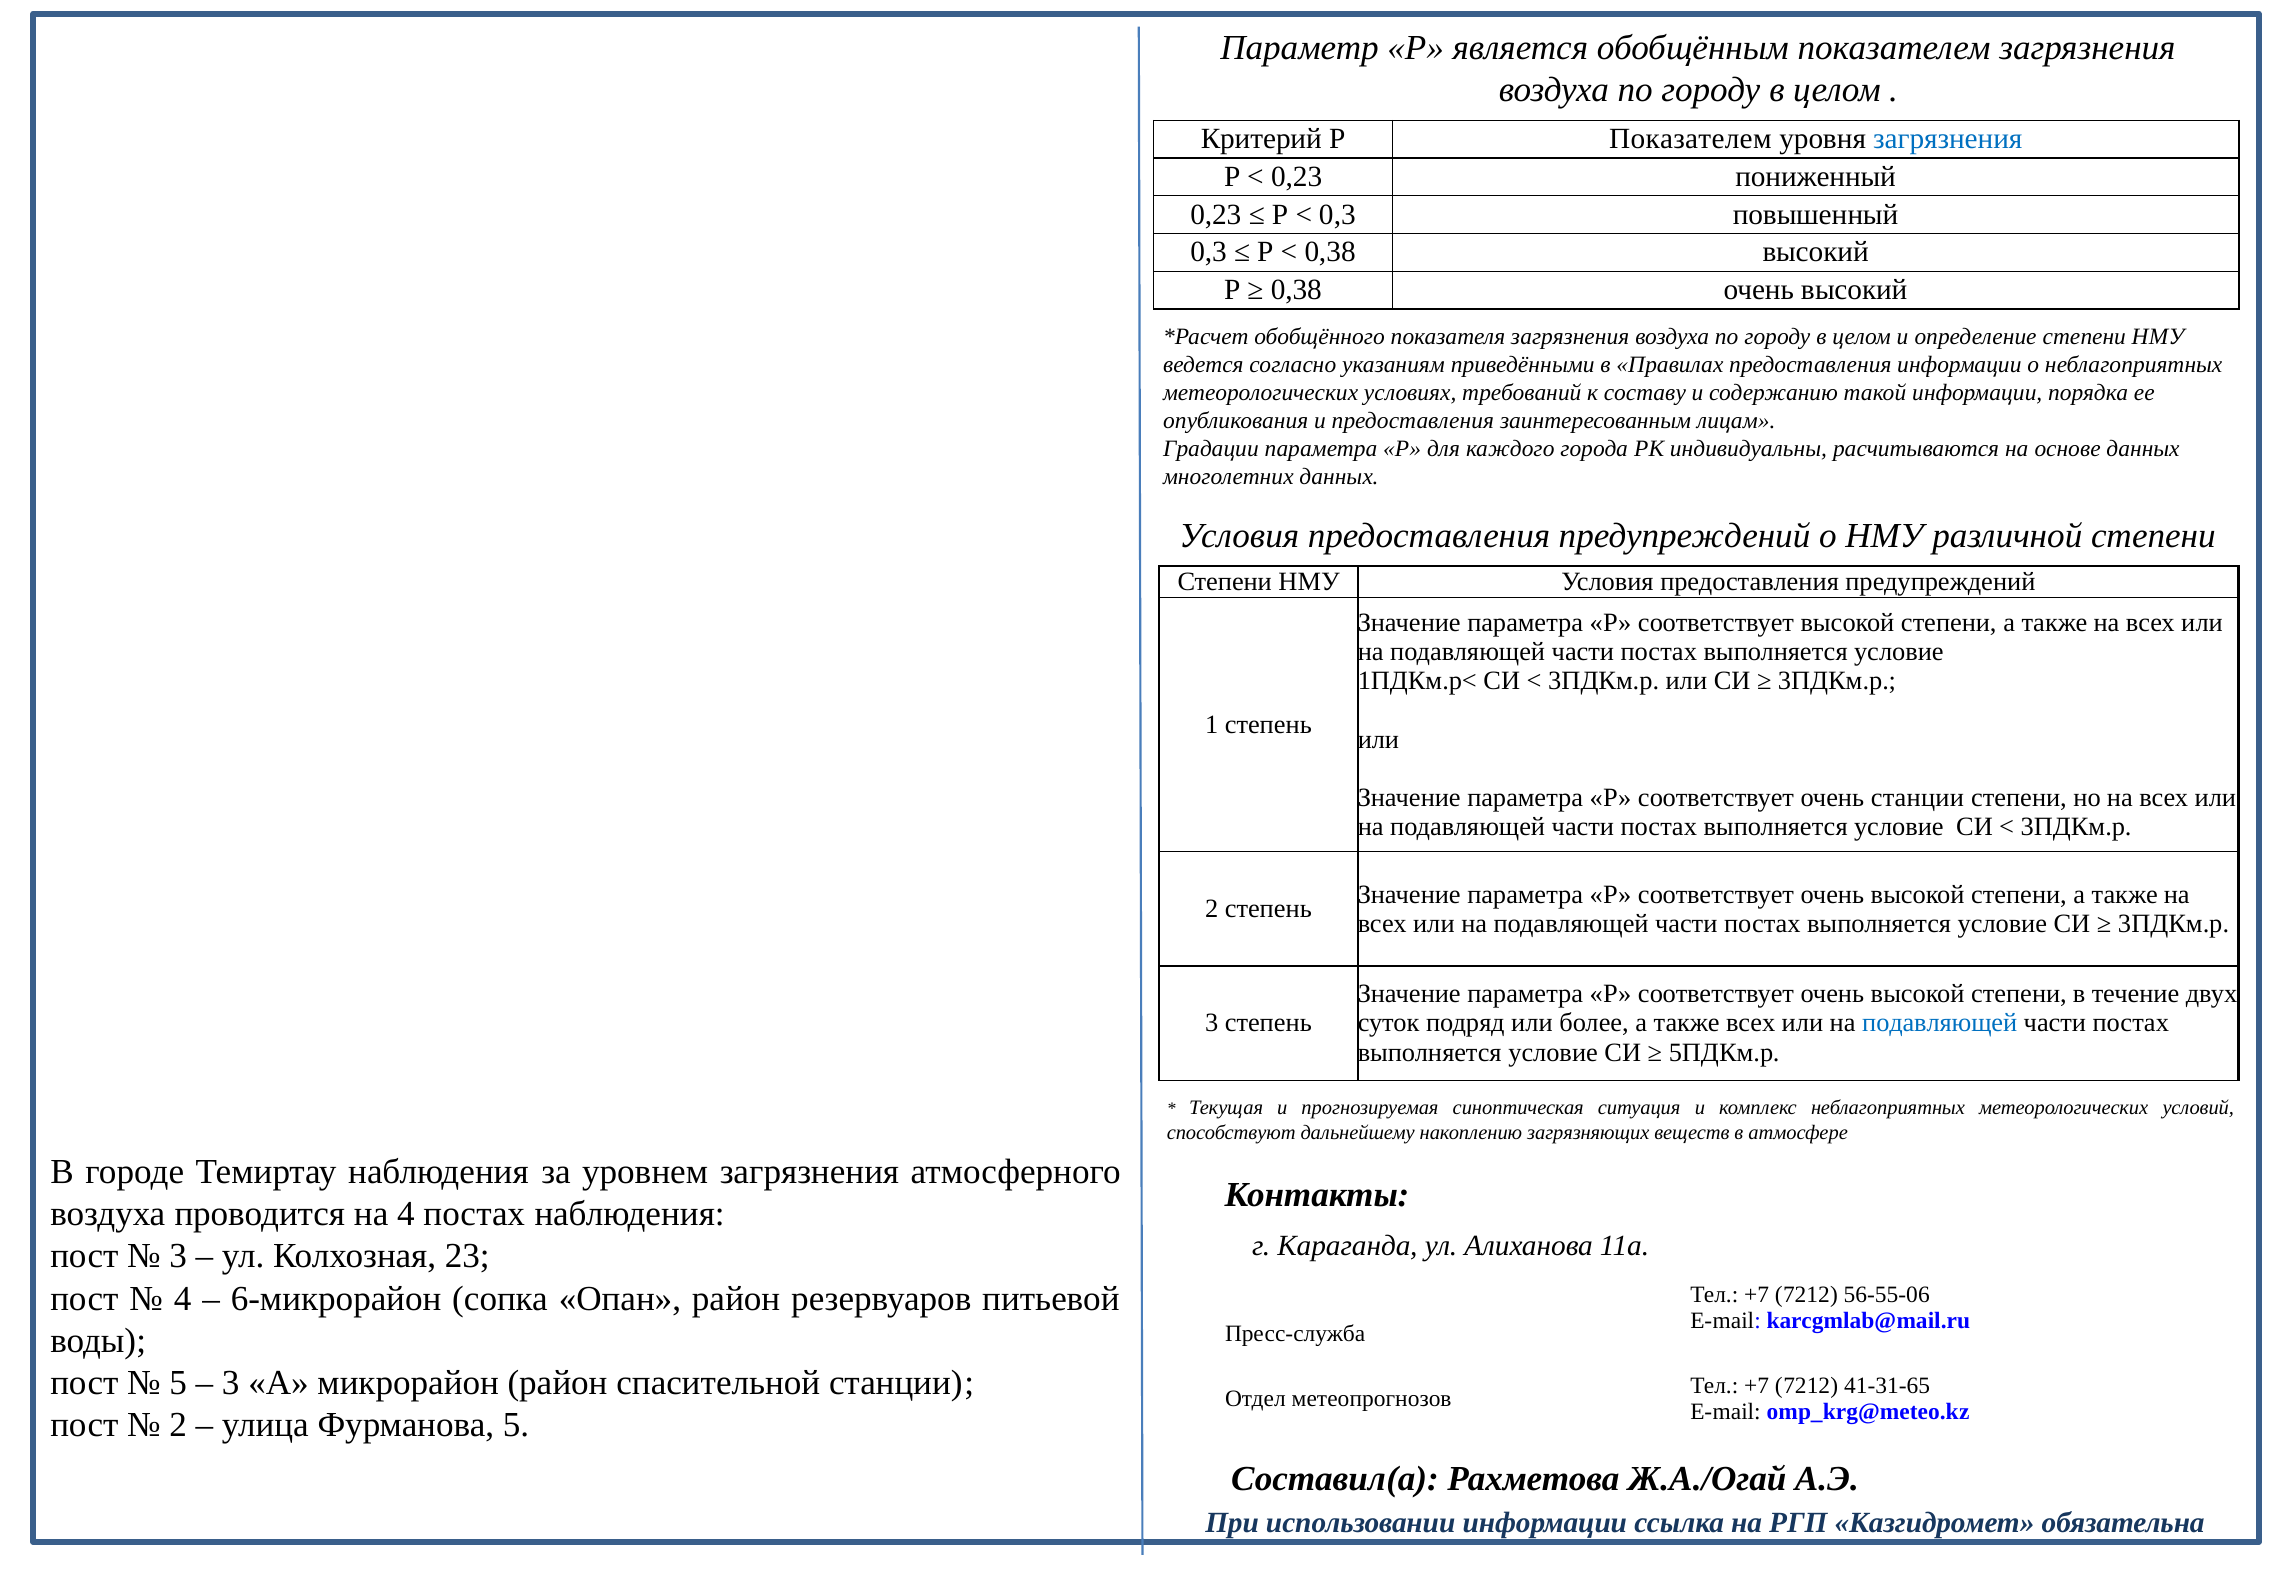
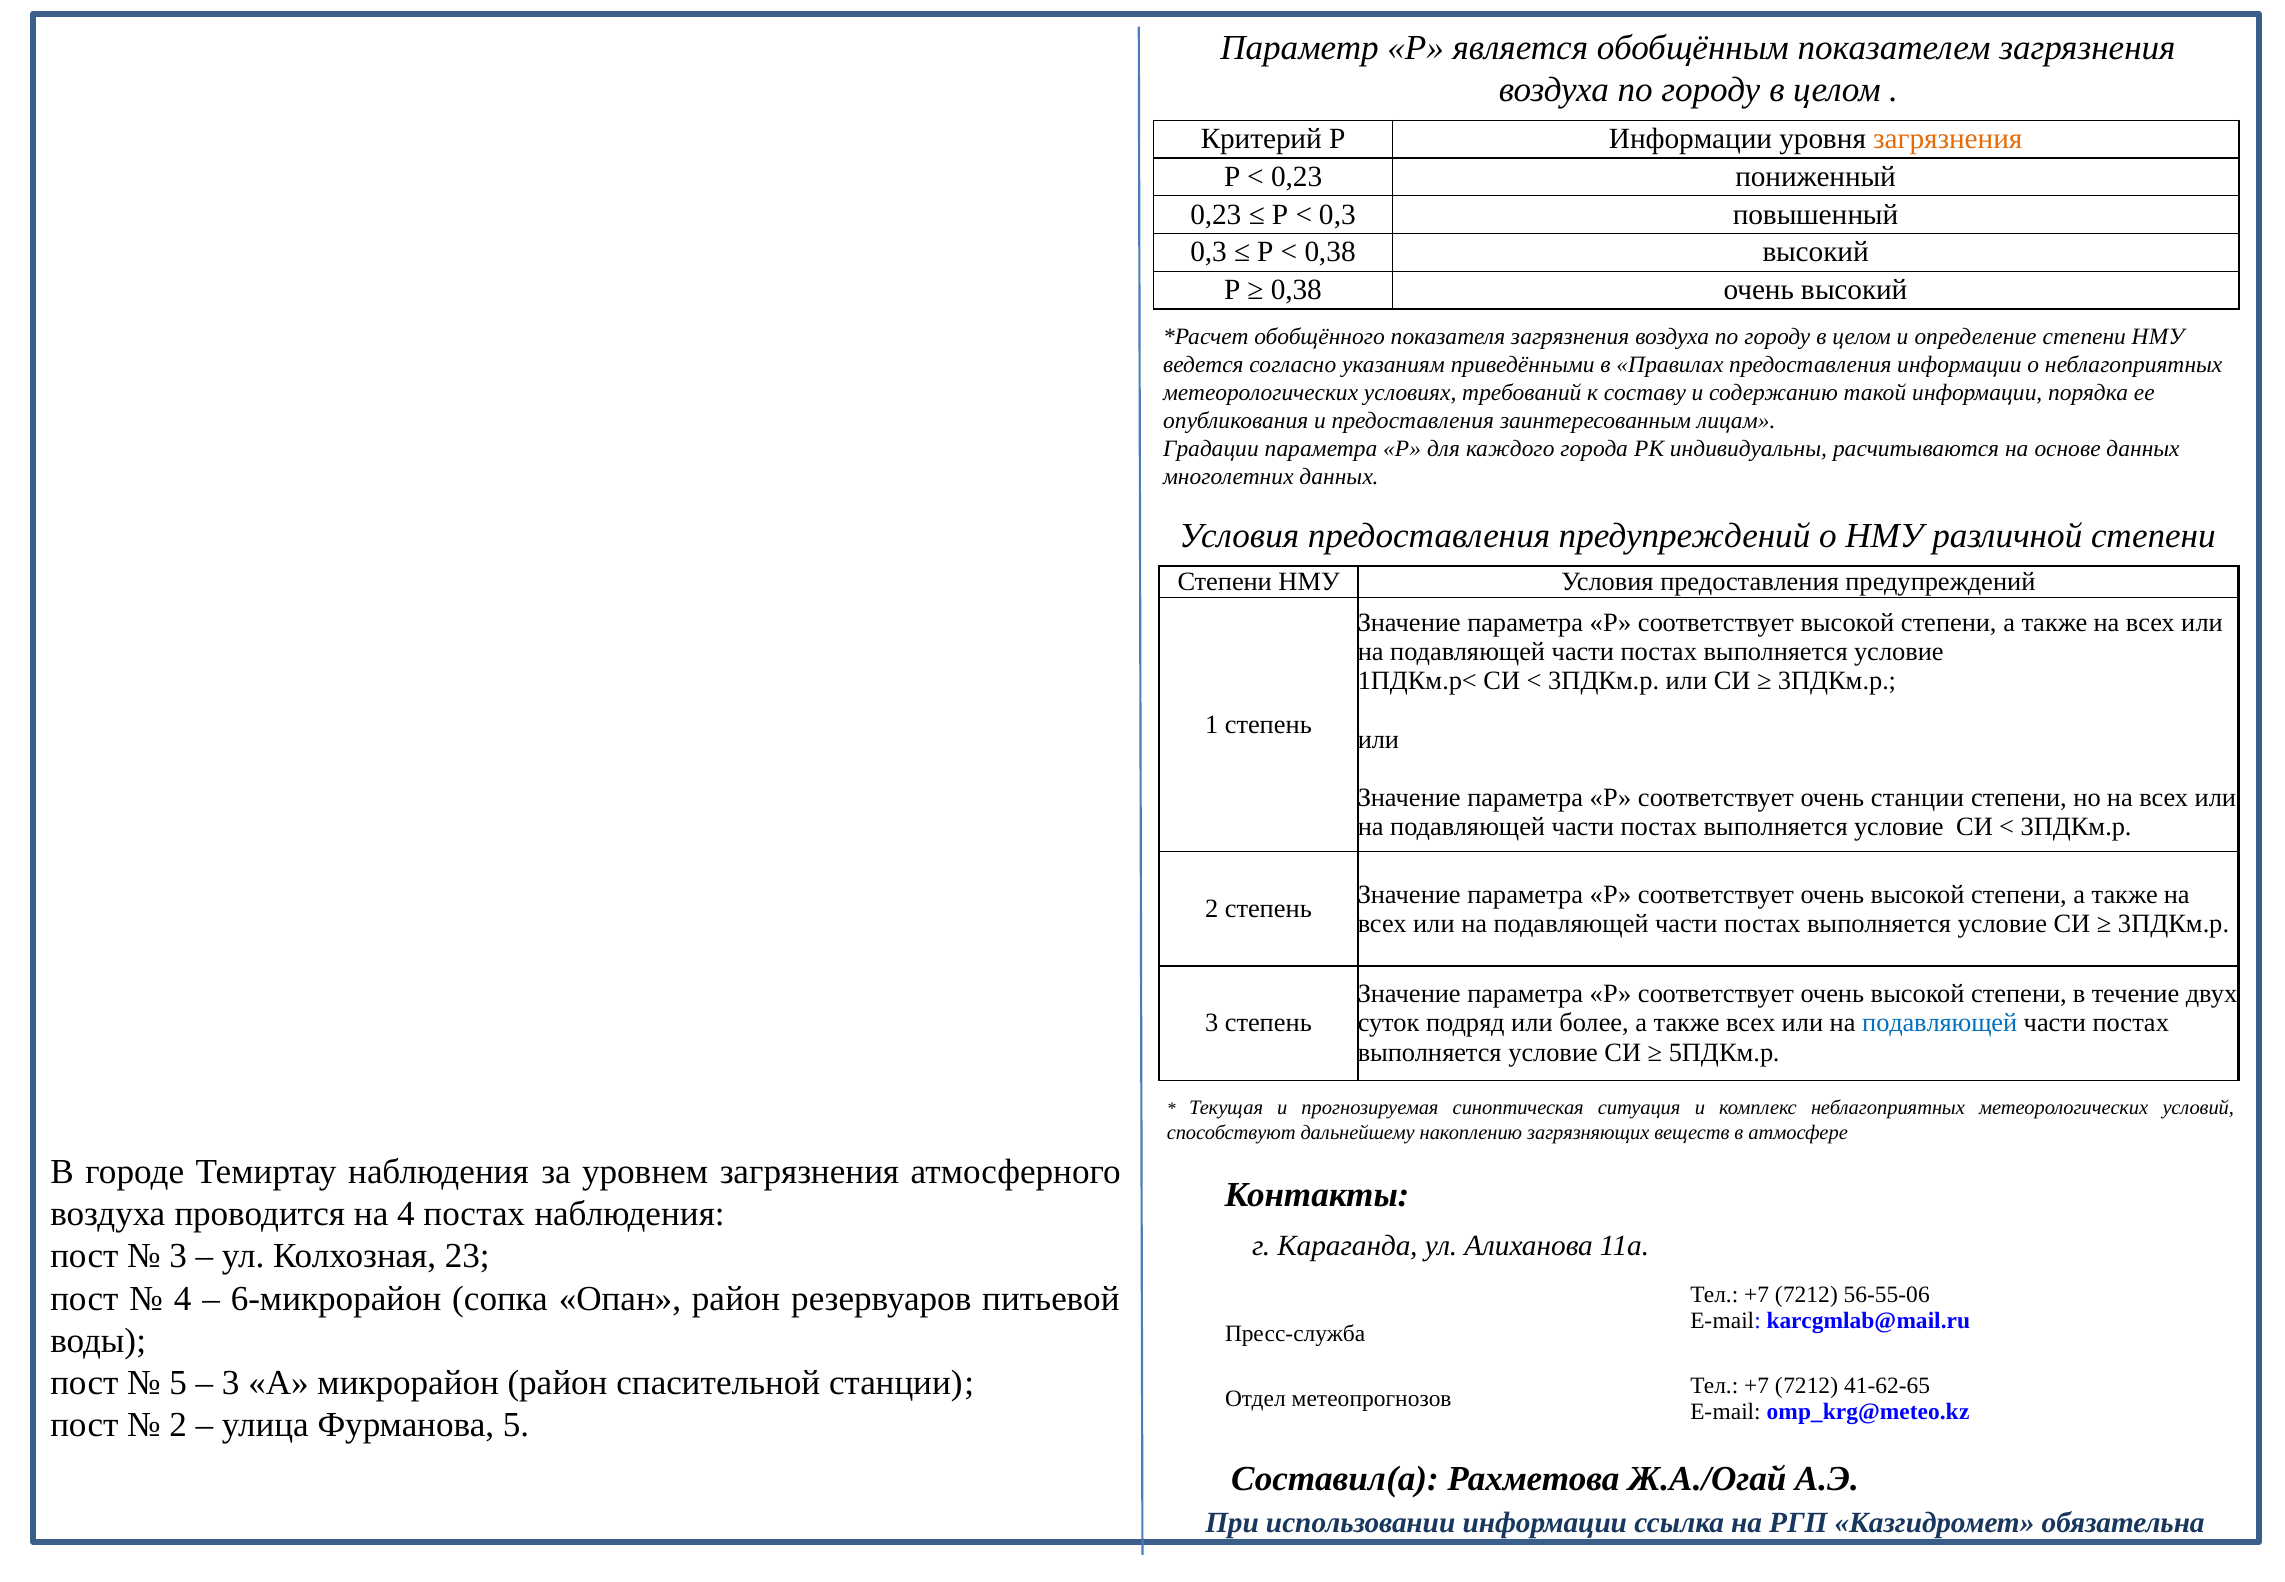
Р Показателем: Показателем -> Информации
загрязнения at (1948, 139) colour: blue -> orange
41-31-65: 41-31-65 -> 41-62-65
